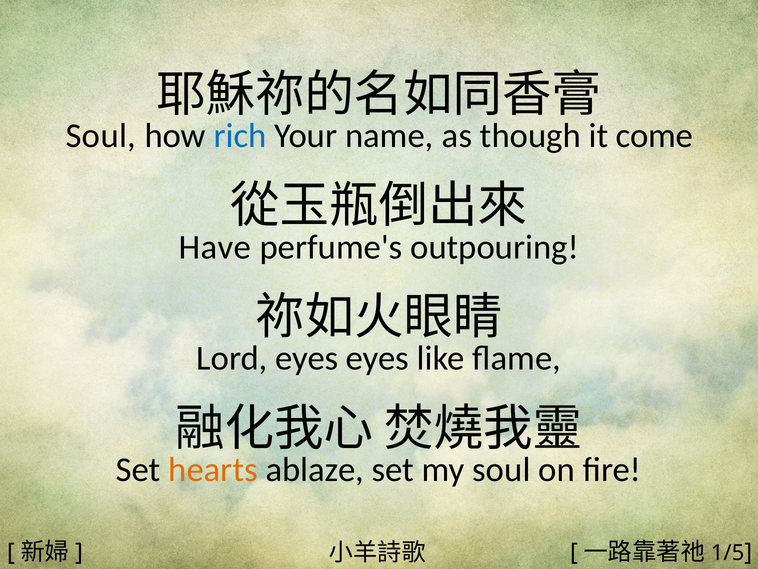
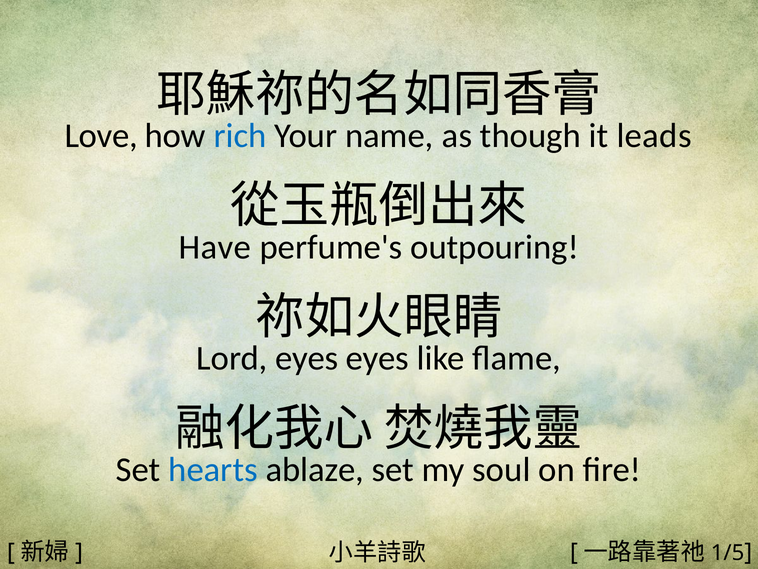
Soul at (101, 136): Soul -> Love
come: come -> leads
hearts colour: orange -> blue
